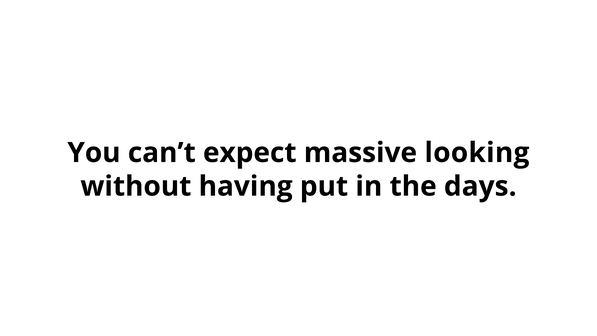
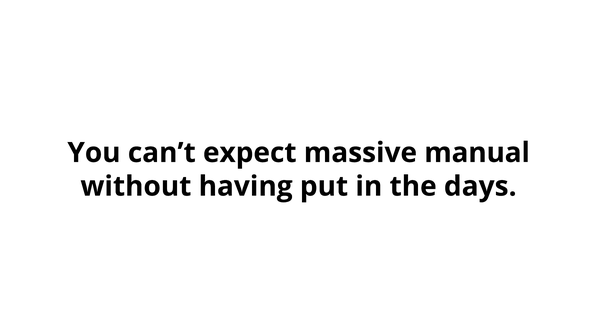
looking: looking -> manual
